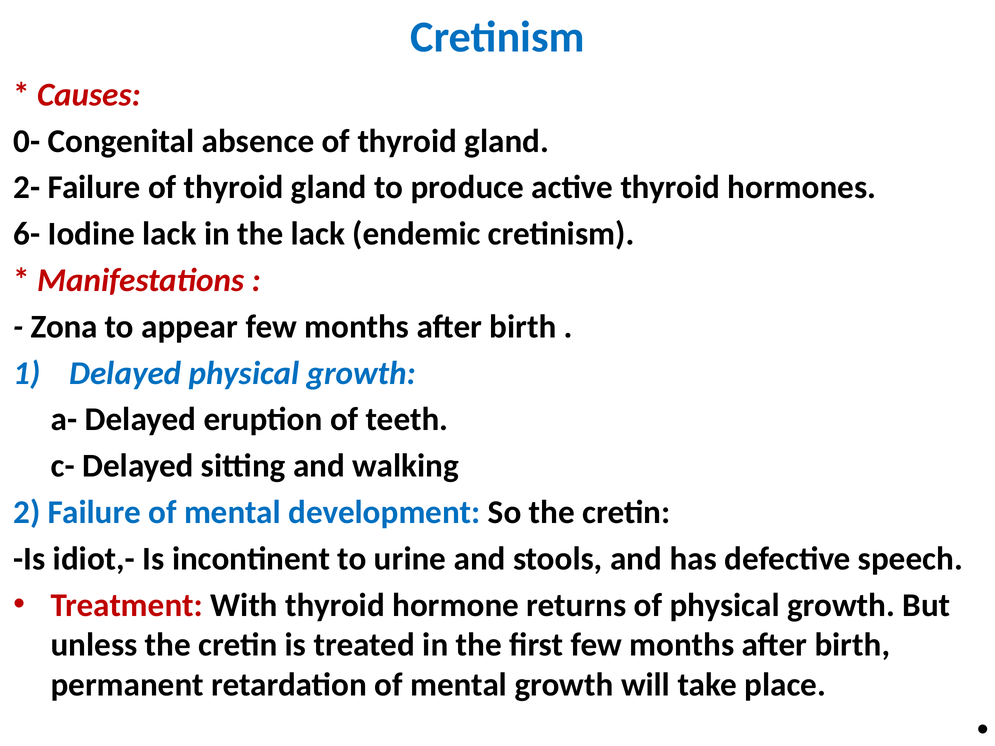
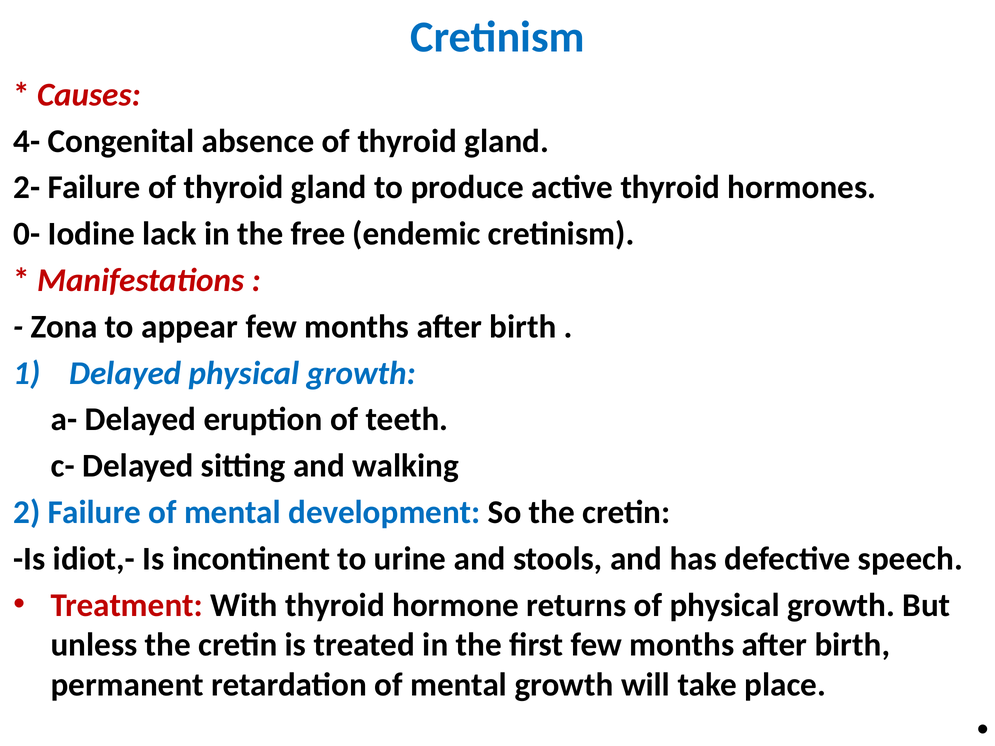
0-: 0- -> 4-
6-: 6- -> 0-
the lack: lack -> free
